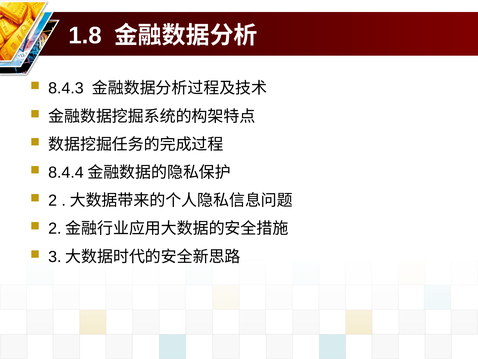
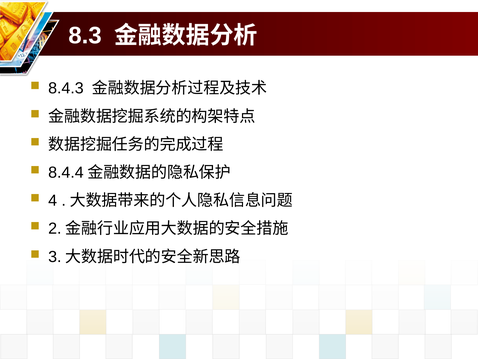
1.8: 1.8 -> 8.3
2: 2 -> 4
